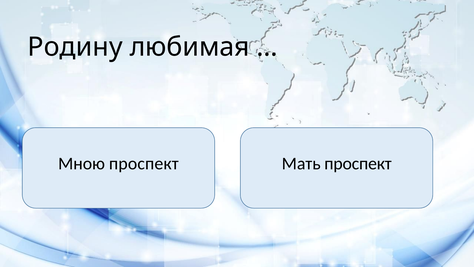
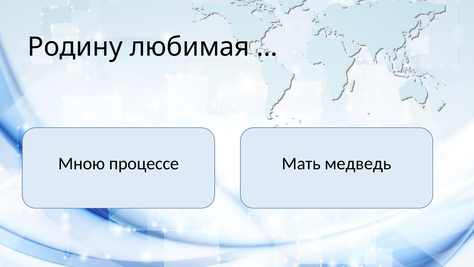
Мною проспект: проспект -> процессе
Мать проспект: проспект -> медведь
